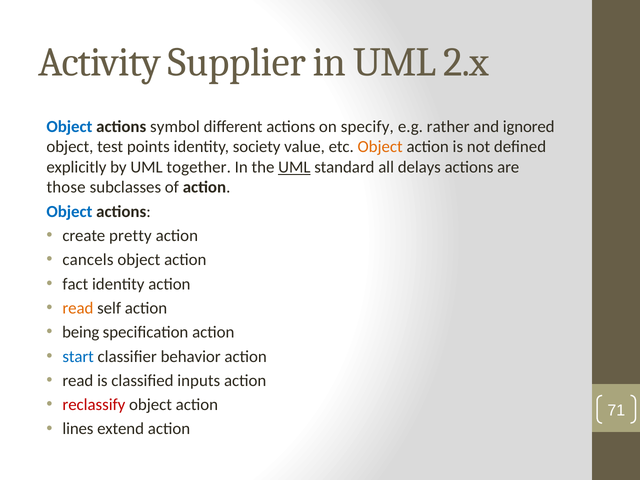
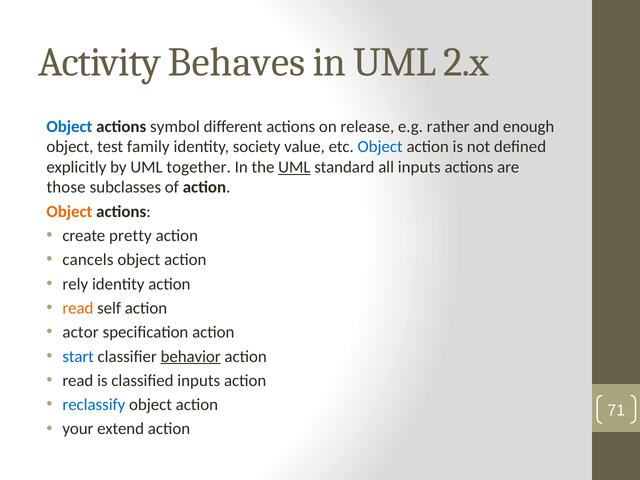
Supplier: Supplier -> Behaves
specify: specify -> release
ignored: ignored -> enough
points: points -> family
Object at (380, 147) colour: orange -> blue
all delays: delays -> inputs
Object at (69, 211) colour: blue -> orange
fact: fact -> rely
being: being -> actor
behavior underline: none -> present
reclassify colour: red -> blue
lines: lines -> your
